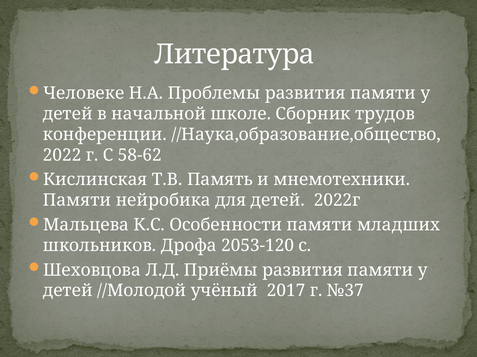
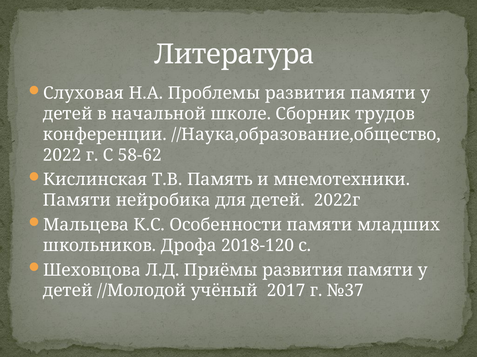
Человеке: Человеке -> Слуховая
2053-120: 2053-120 -> 2018-120
